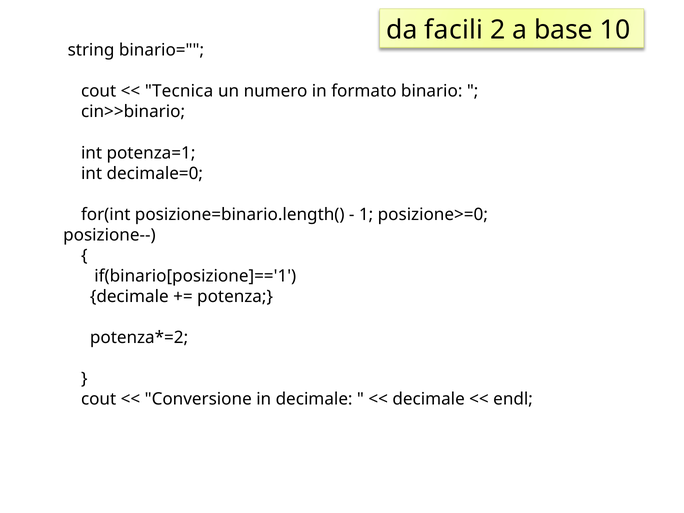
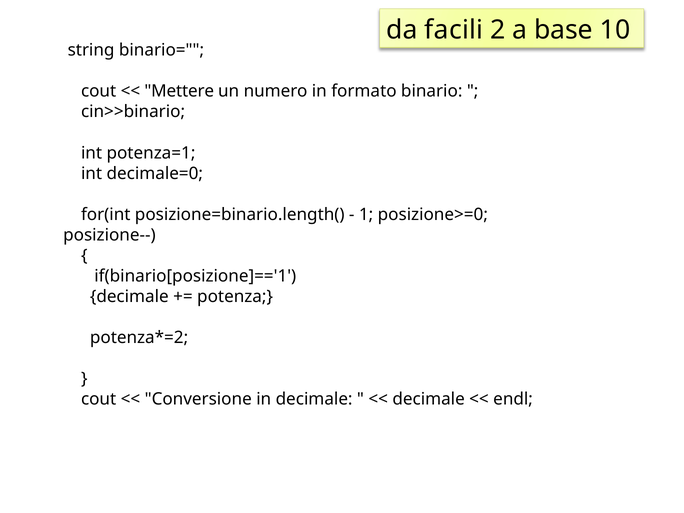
Tecnica: Tecnica -> Mettere
